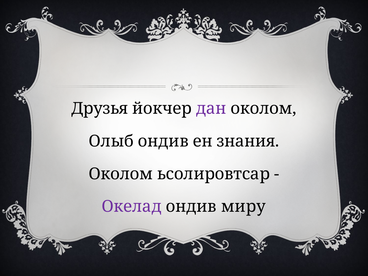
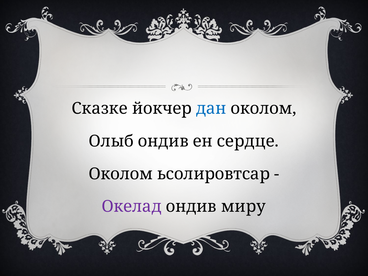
Друзья: Друзья -> Сказке
дан colour: purple -> blue
знания: знания -> сердце
